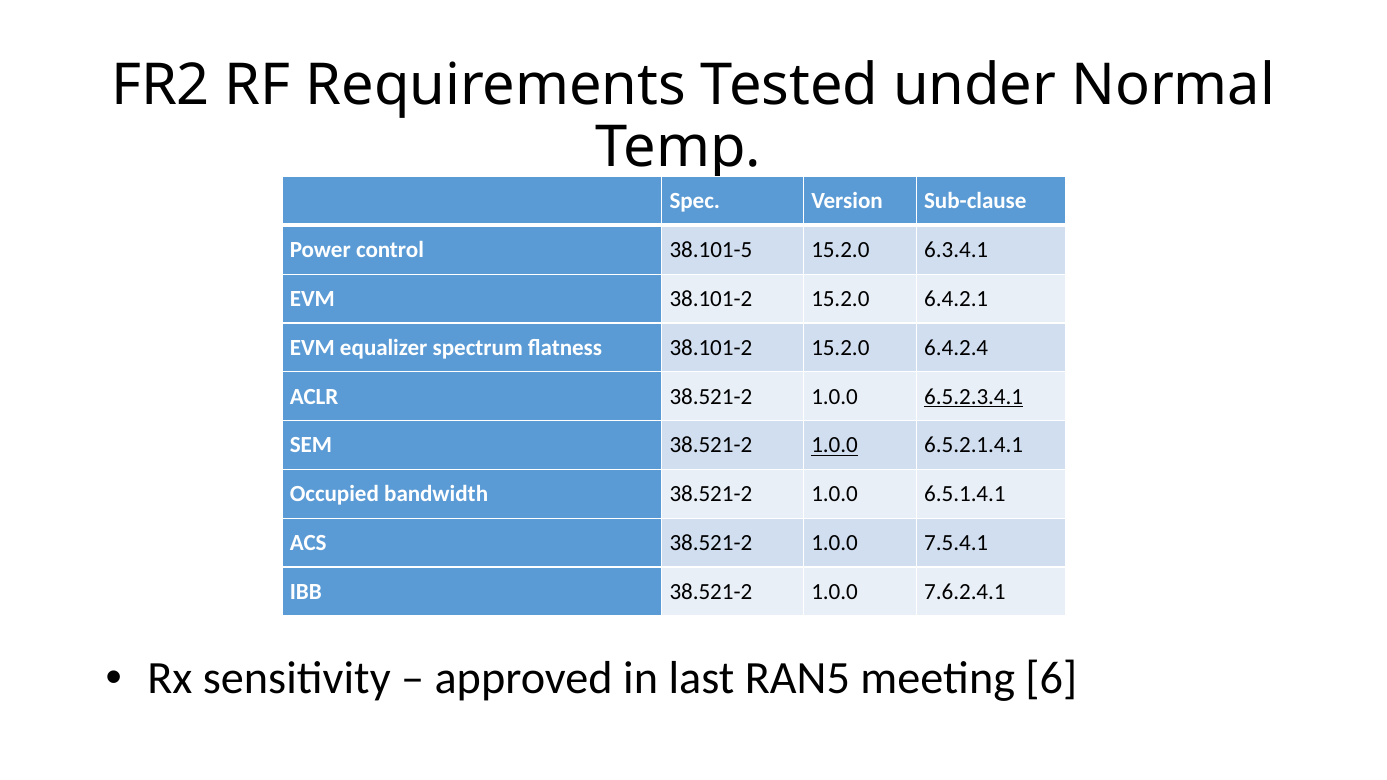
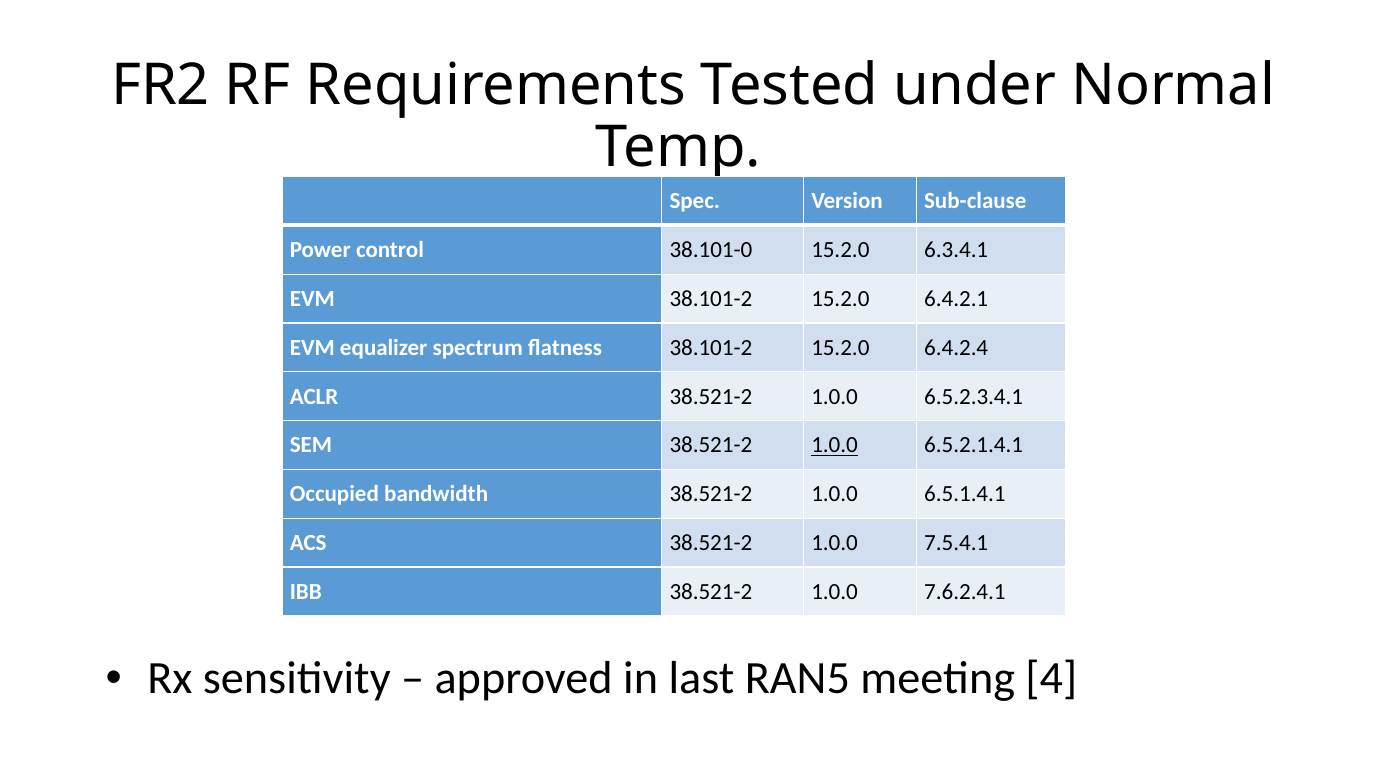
38.101-5: 38.101-5 -> 38.101-0
6.5.2.3.4.1 underline: present -> none
6: 6 -> 4
